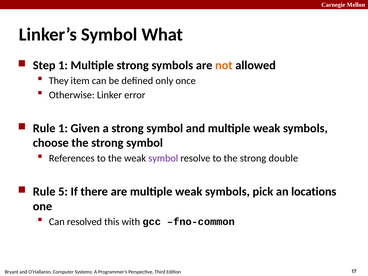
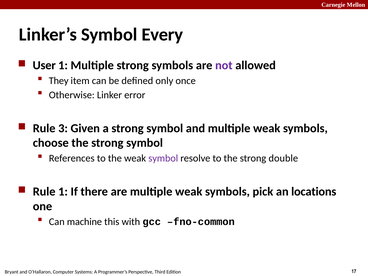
What: What -> Every
Step: Step -> User
not colour: orange -> purple
Rule 1: 1 -> 3
Rule 5: 5 -> 1
resolved: resolved -> machine
